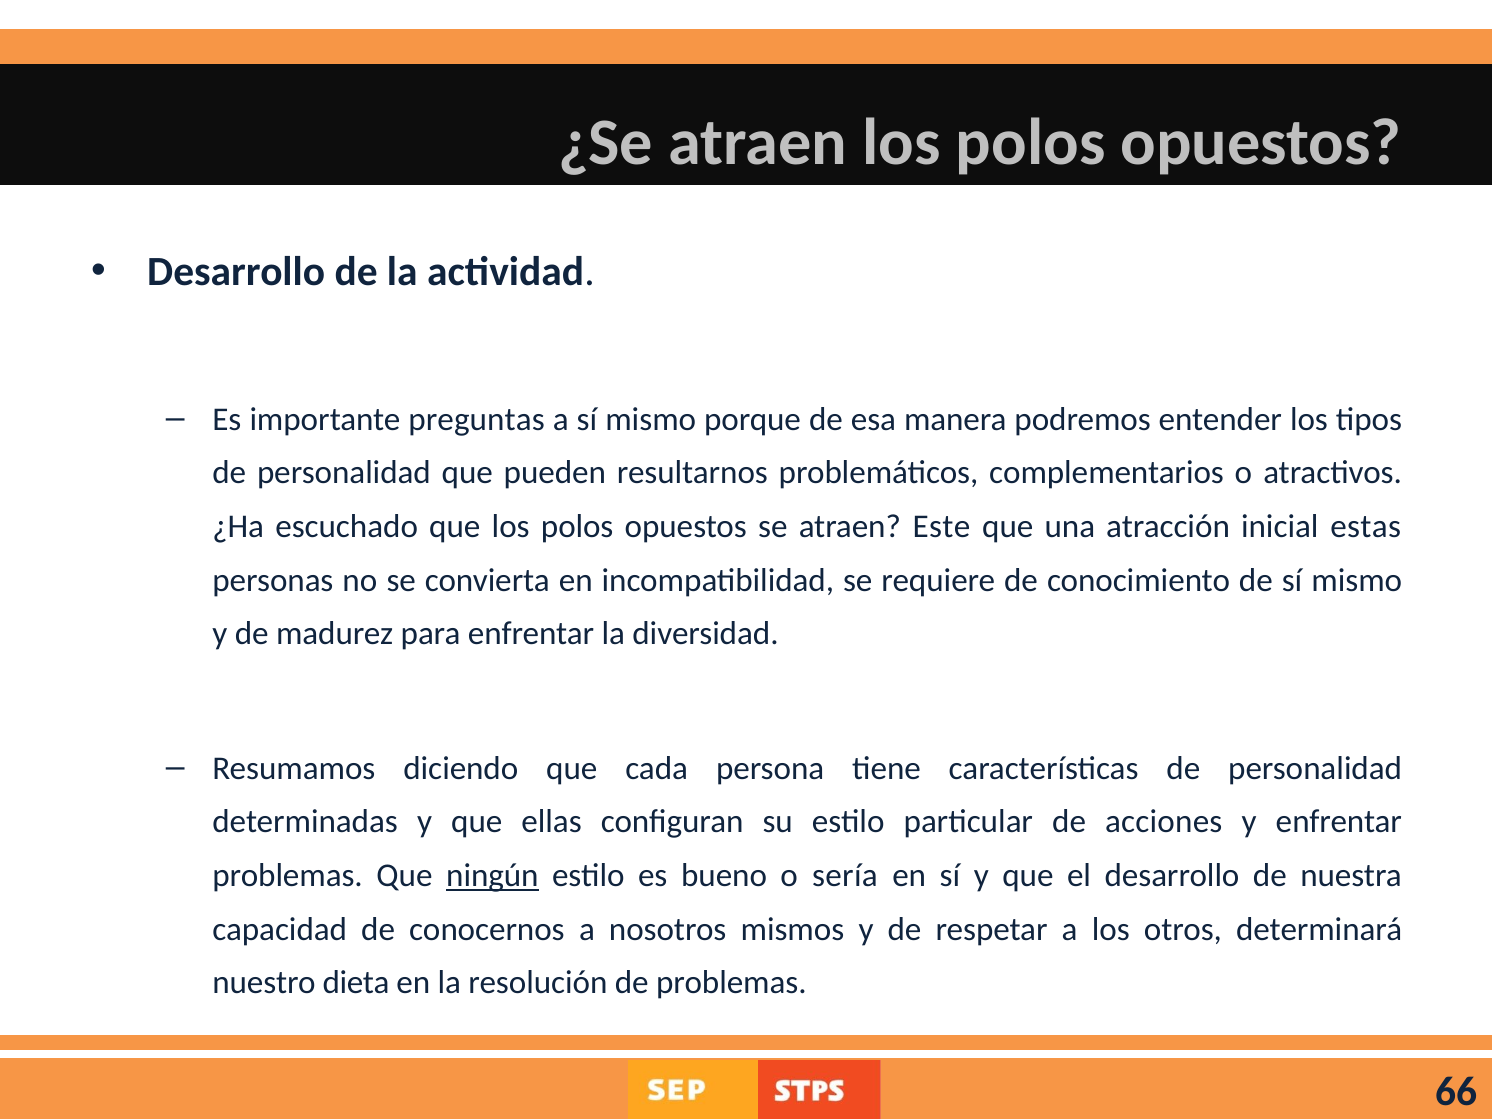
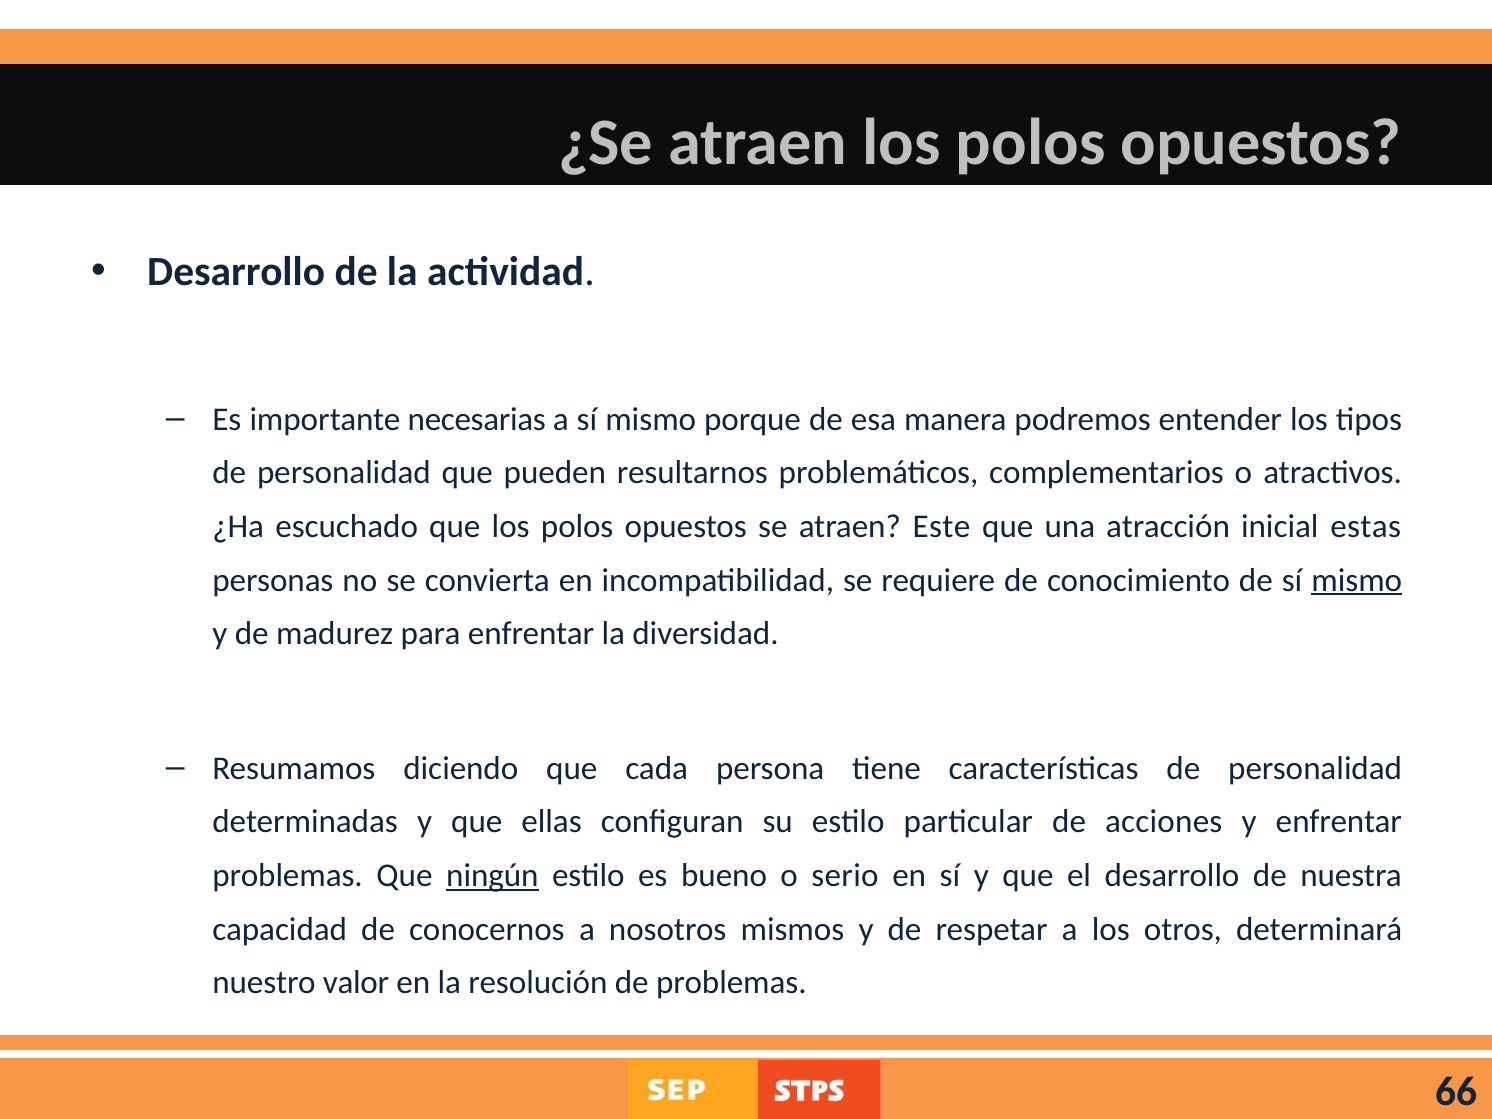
preguntas: preguntas -> necesarias
mismo at (1357, 580) underline: none -> present
sería: sería -> serio
dieta: dieta -> valor
